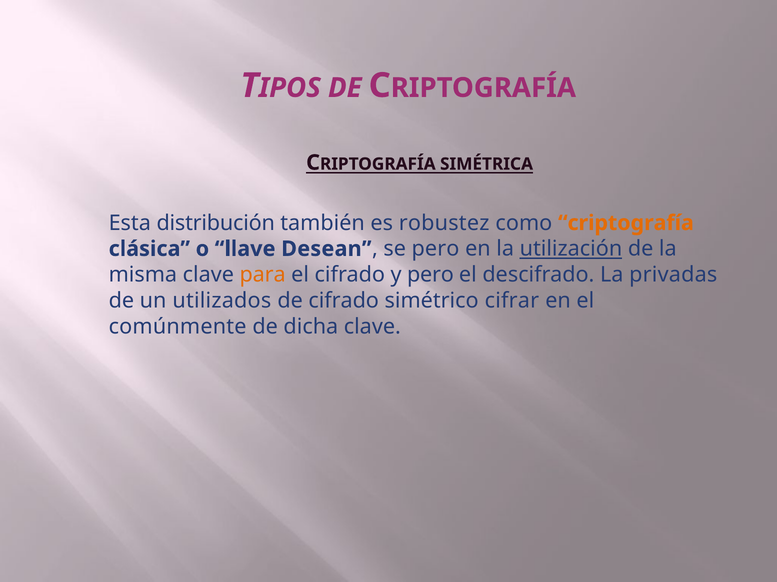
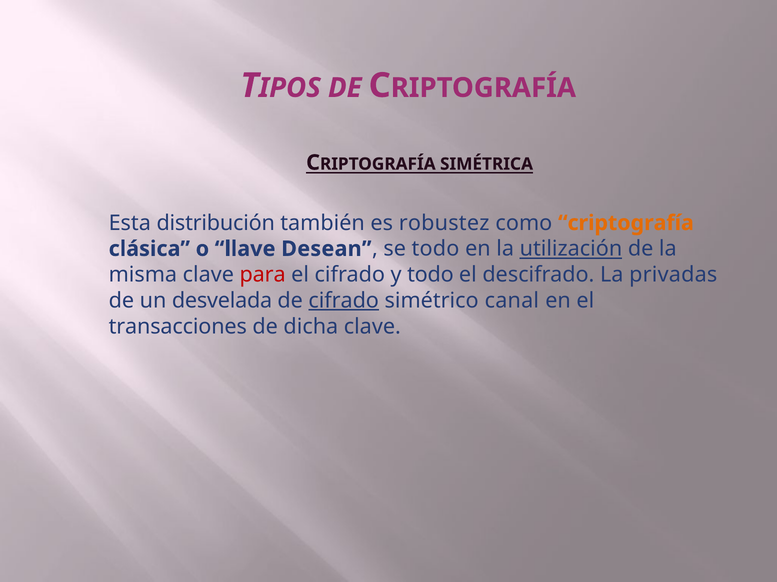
se pero: pero -> todo
para colour: orange -> red
y pero: pero -> todo
utilizados: utilizados -> desvelada
cifrado at (344, 301) underline: none -> present
cifrar: cifrar -> canal
comúnmente: comúnmente -> transacciones
